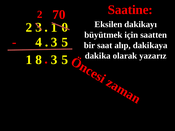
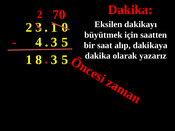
Saatine at (130, 10): Saatine -> Dakika
